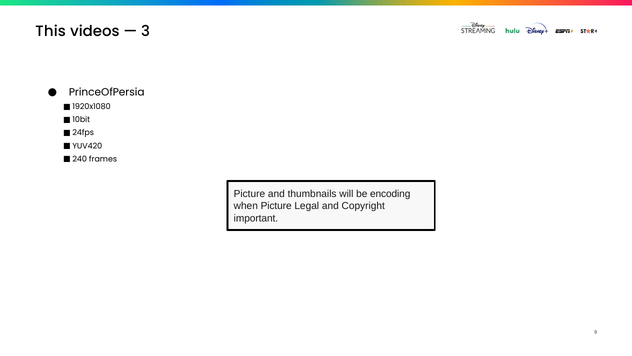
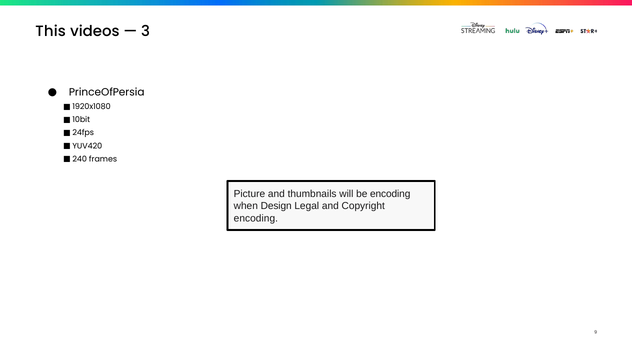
when Picture: Picture -> Design
important at (256, 218): important -> encoding
